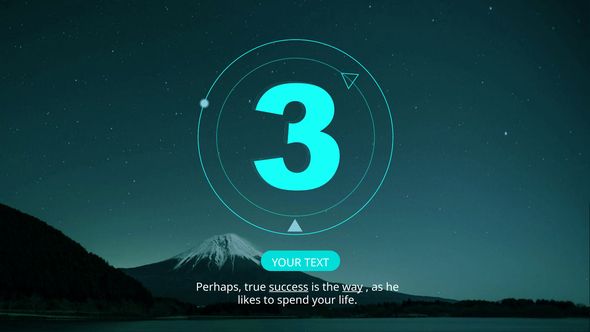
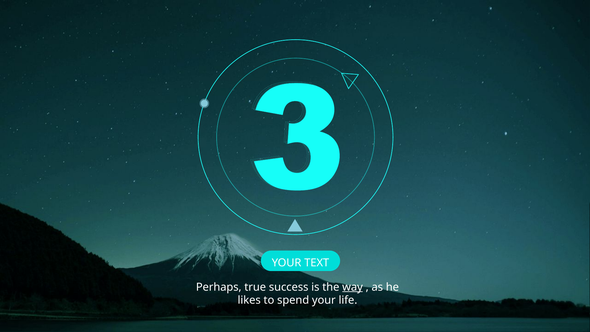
success underline: present -> none
